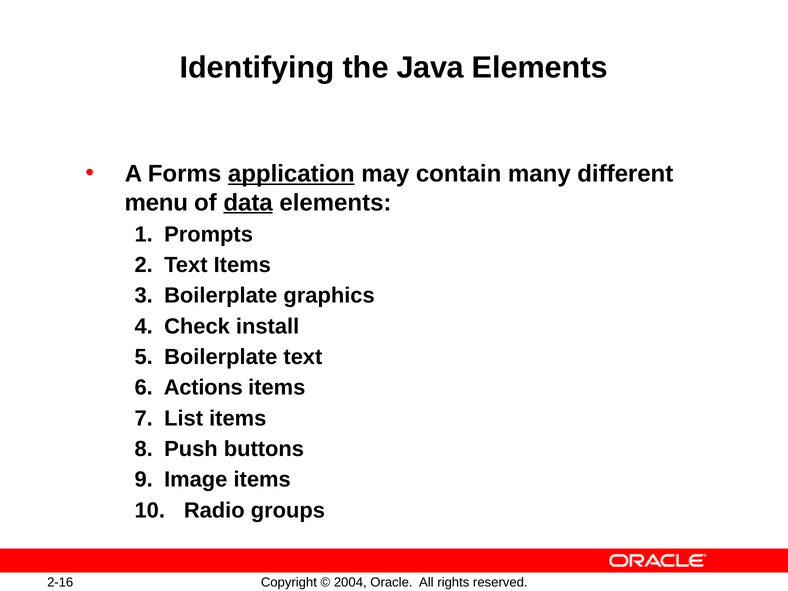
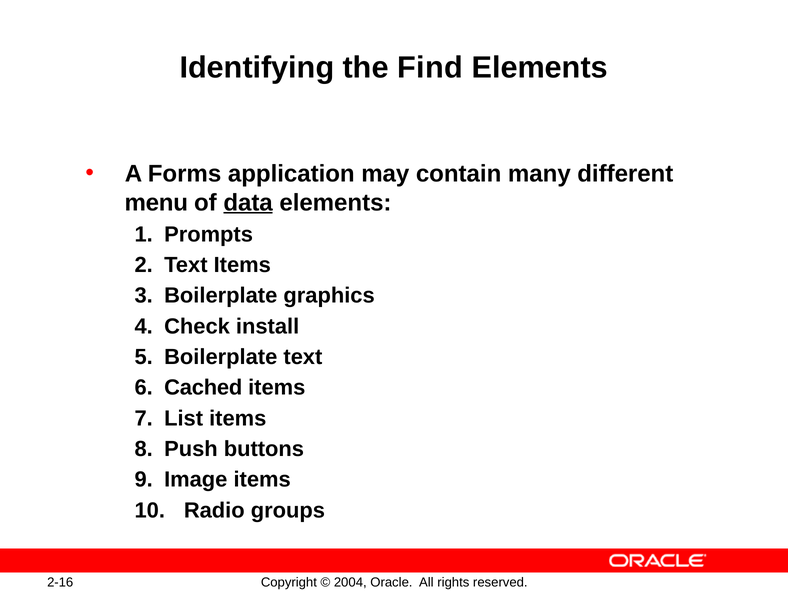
Java: Java -> Find
application underline: present -> none
Actions: Actions -> Cached
